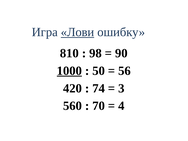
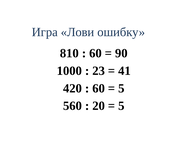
Лови underline: present -> none
98 at (95, 53): 98 -> 60
1000 underline: present -> none
50: 50 -> 23
56: 56 -> 41
74 at (99, 88): 74 -> 60
3 at (121, 88): 3 -> 5
70: 70 -> 20
4 at (121, 106): 4 -> 5
